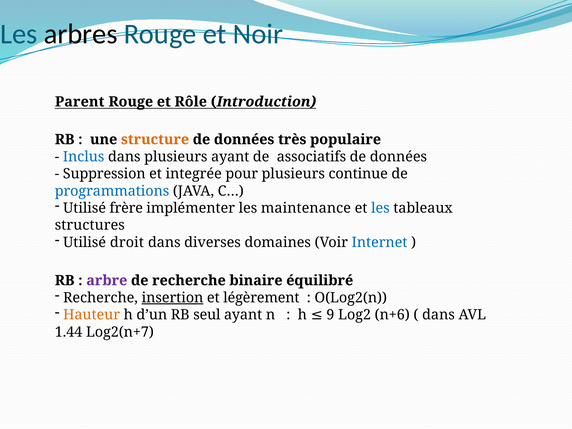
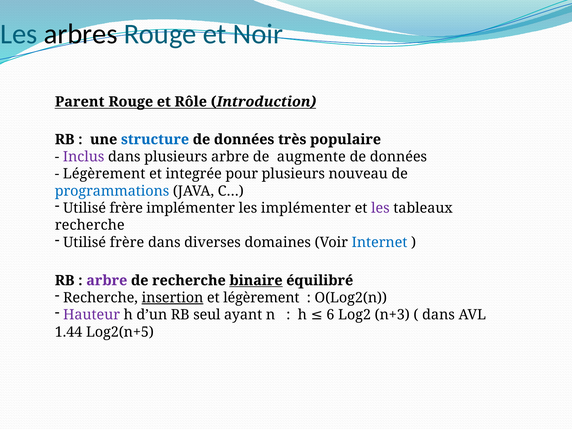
structure colour: orange -> blue
Inclus colour: blue -> purple
plusieurs ayant: ayant -> arbre
associatifs: associatifs -> augmente
Suppression at (104, 174): Suppression -> Légèrement
continue: continue -> nouveau
les maintenance: maintenance -> implémenter
les at (380, 208) colour: blue -> purple
structures at (90, 225): structures -> recherche
droit at (127, 242): droit -> frère
binaire underline: none -> present
Hauteur colour: orange -> purple
9: 9 -> 6
n+6: n+6 -> n+3
Log2(n+7: Log2(n+7 -> Log2(n+5
